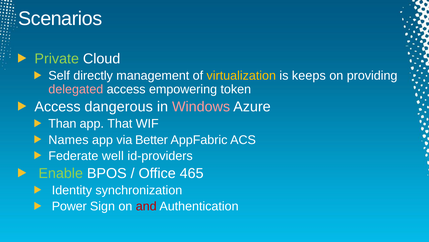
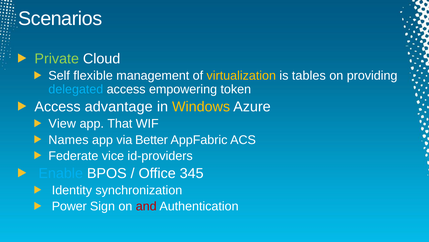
directly: directly -> flexible
keeps: keeps -> tables
delegated colour: pink -> light blue
dangerous: dangerous -> advantage
Windows colour: pink -> yellow
Than: Than -> View
well: well -> vice
Enable colour: light green -> light blue
465: 465 -> 345
